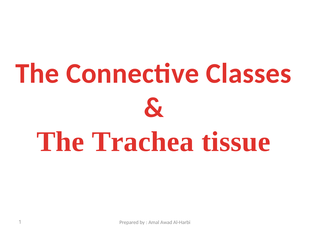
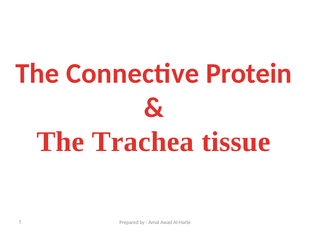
Classes: Classes -> Protein
